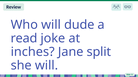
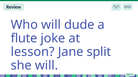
read: read -> flute
inches: inches -> lesson
